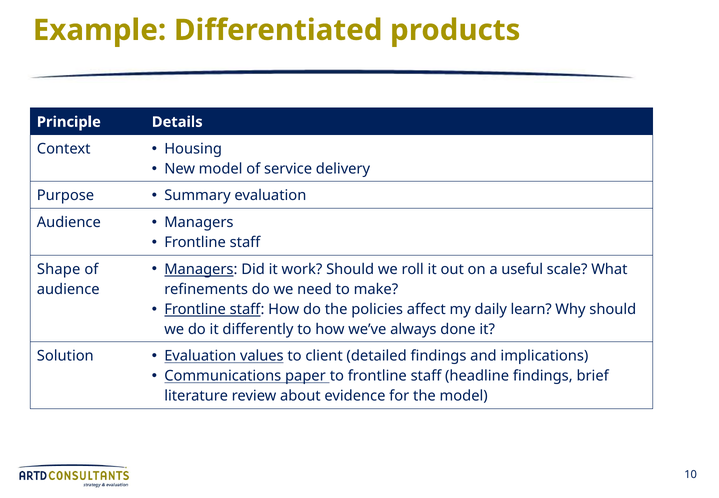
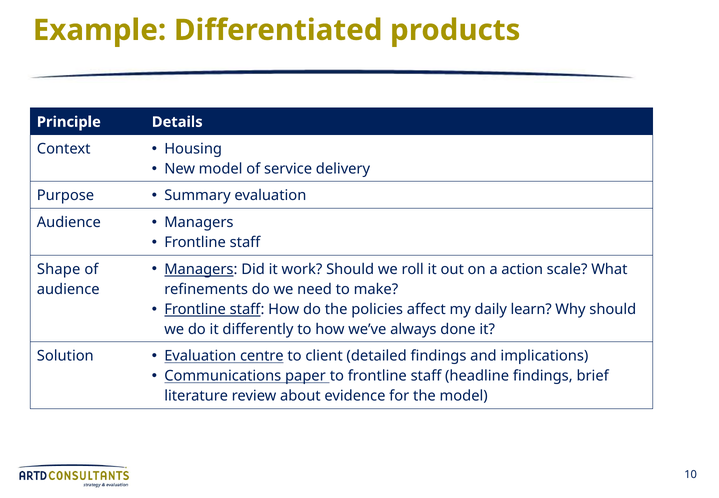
useful: useful -> action
values: values -> centre
